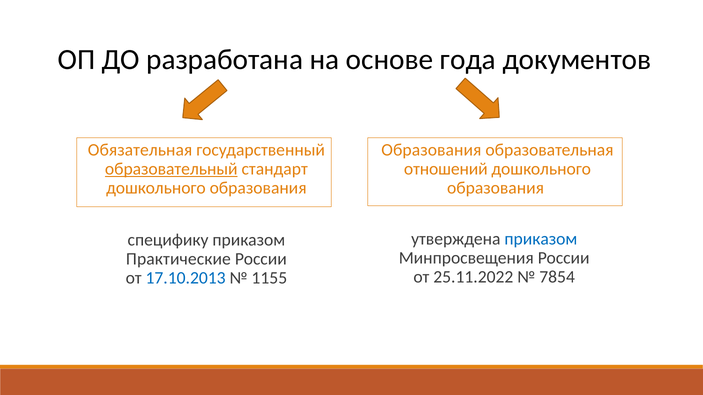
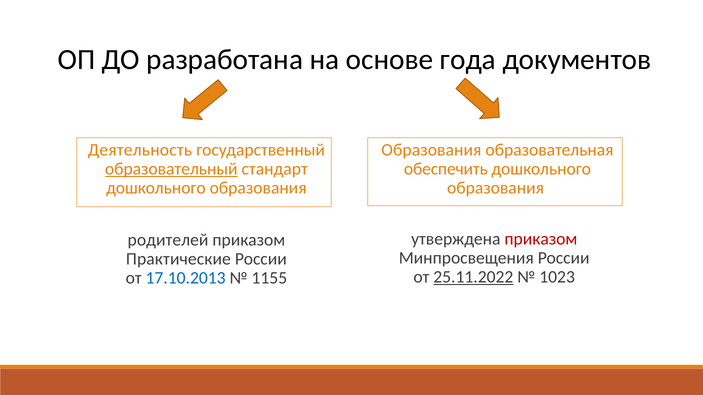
Обязательная: Обязательная -> Деятельность
отношений: отношений -> обеспечить
приказом at (541, 239) colour: blue -> red
специфику: специфику -> родителей
25.11.2022 underline: none -> present
7854: 7854 -> 1023
